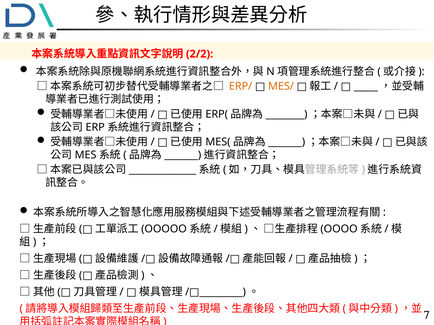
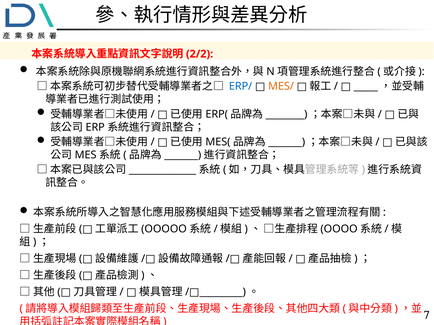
ERP/ colour: orange -> blue
